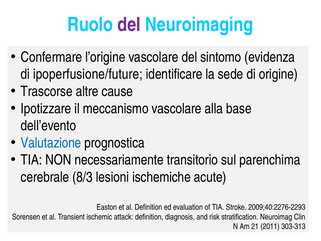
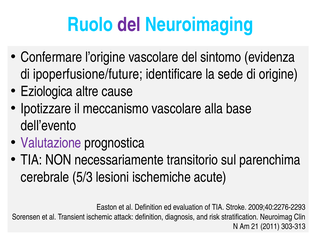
Trascorse: Trascorse -> Eziologica
Valutazione colour: blue -> purple
8/3: 8/3 -> 5/3
